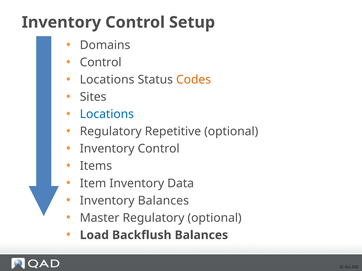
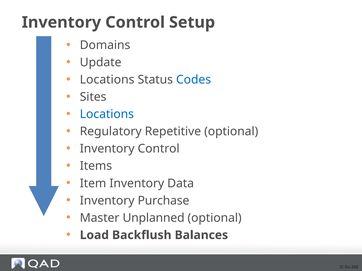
Control at (101, 63): Control -> Update
Codes colour: orange -> blue
Inventory Balances: Balances -> Purchase
Master Regulatory: Regulatory -> Unplanned
